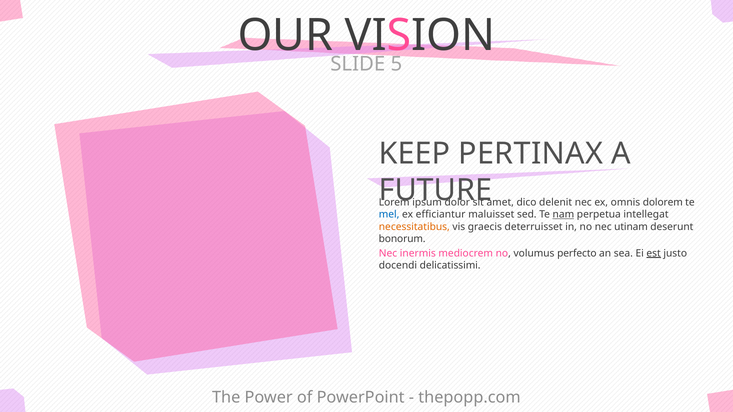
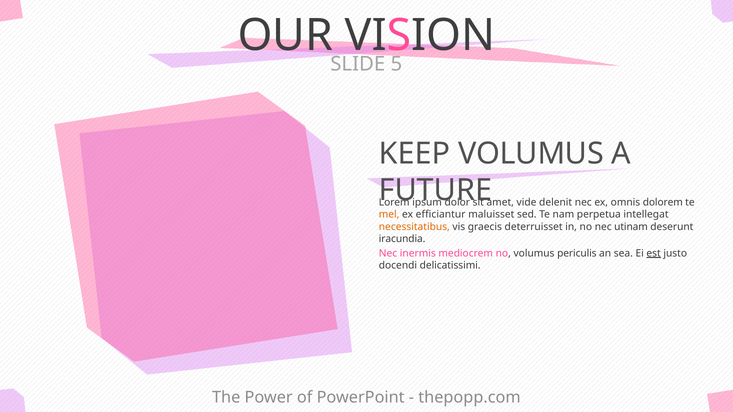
KEEP PERTINAX: PERTINAX -> VOLUMUS
dico: dico -> vide
mel colour: blue -> orange
nam underline: present -> none
bonorum: bonorum -> iracundia
perfecto: perfecto -> periculis
